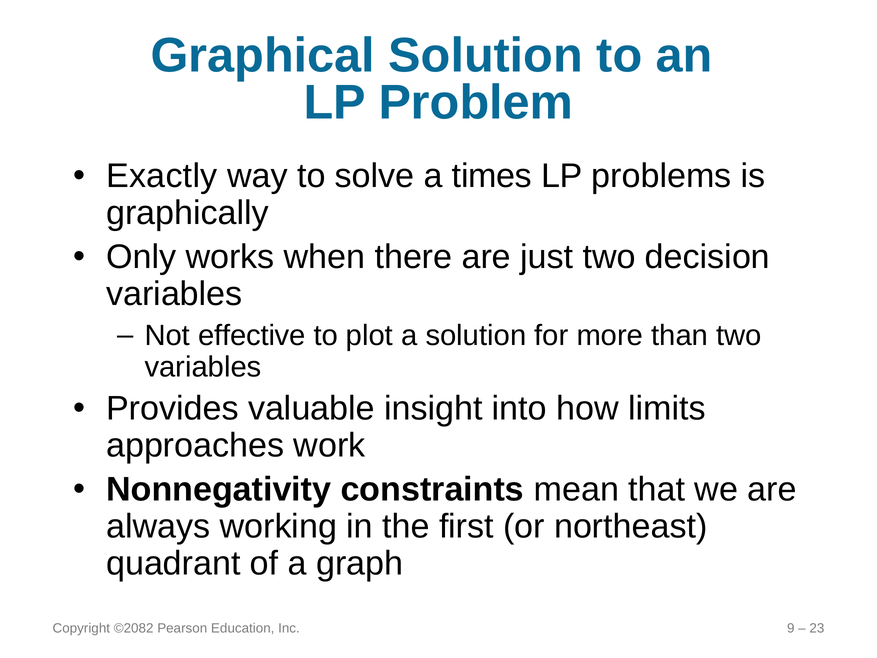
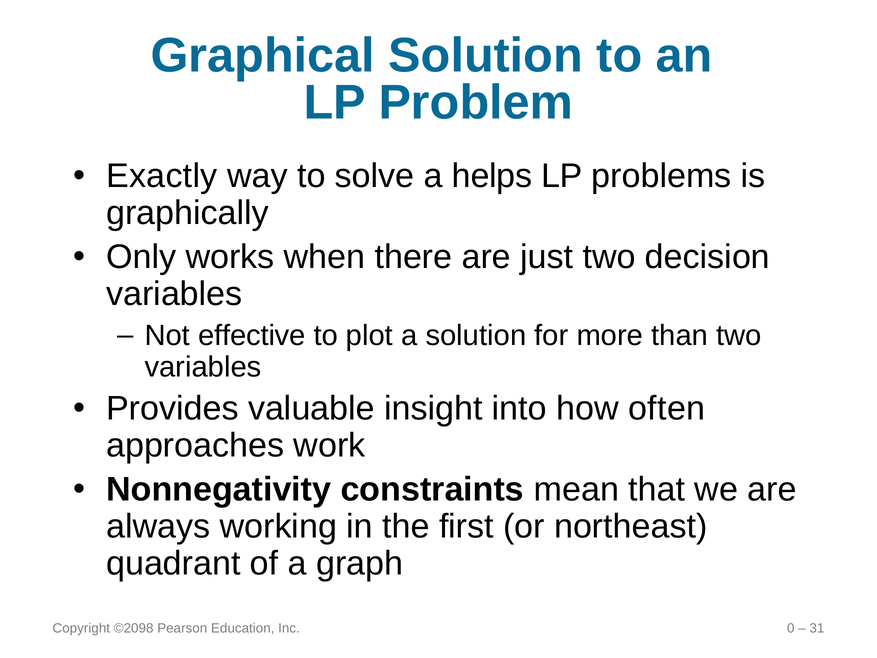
times: times -> helps
limits: limits -> often
©2082: ©2082 -> ©2098
9: 9 -> 0
23: 23 -> 31
